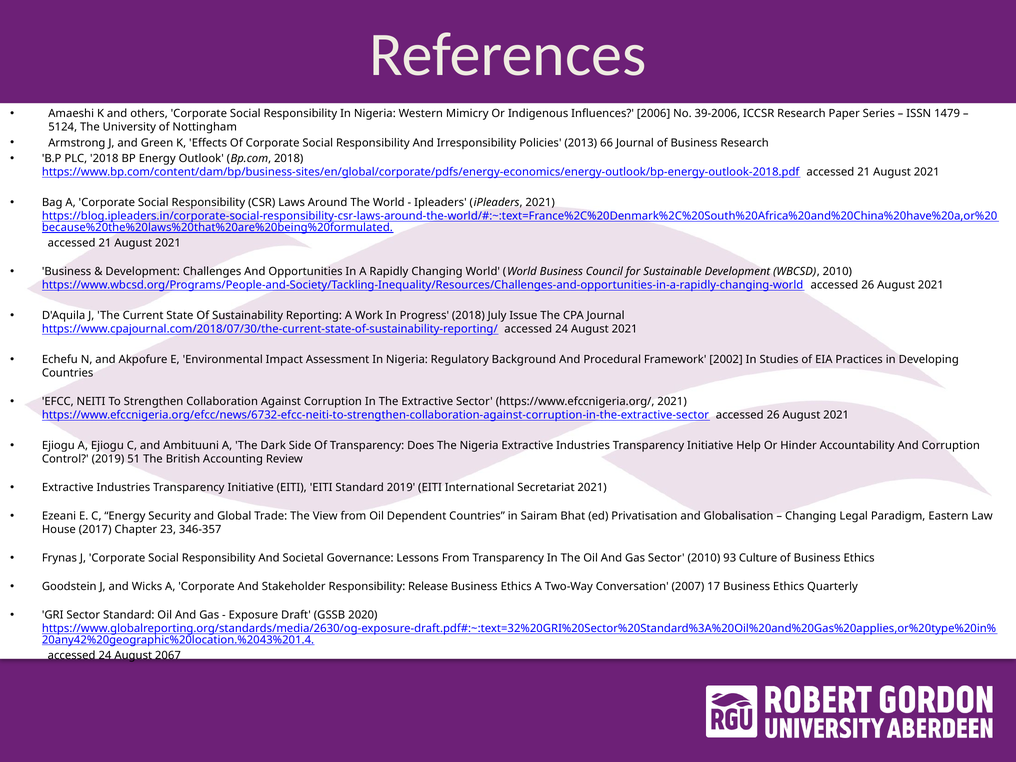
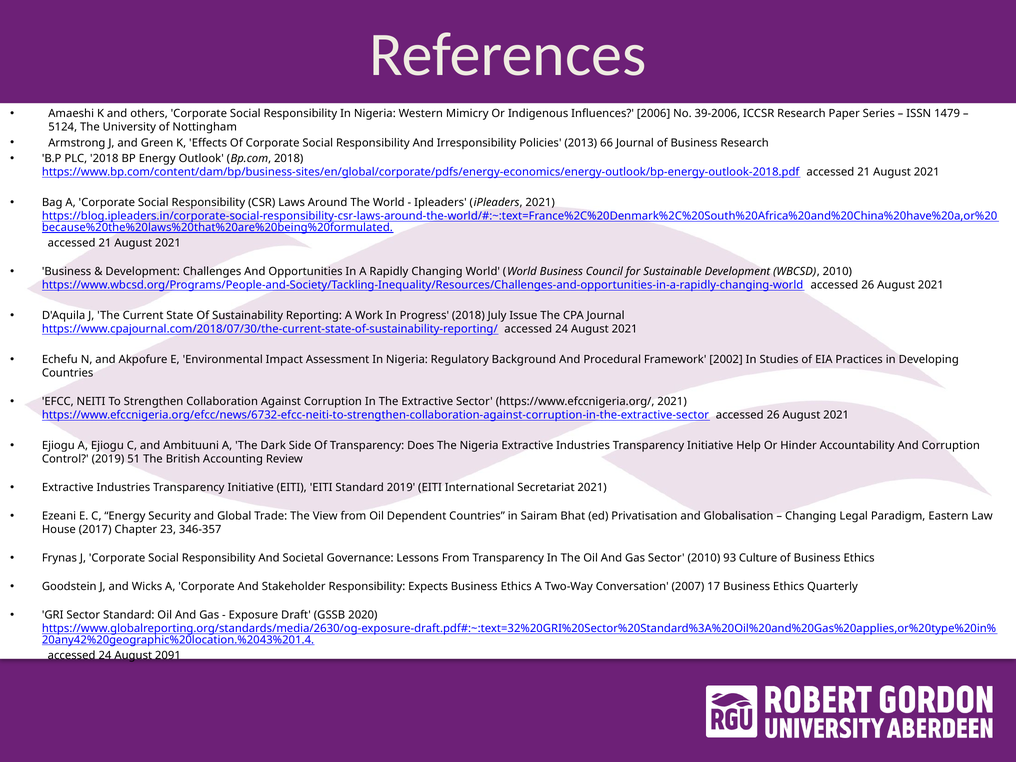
Release: Release -> Expects
2067: 2067 -> 2091
